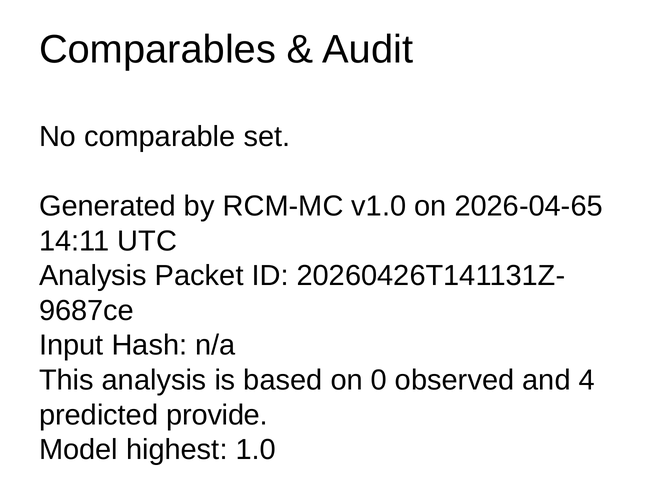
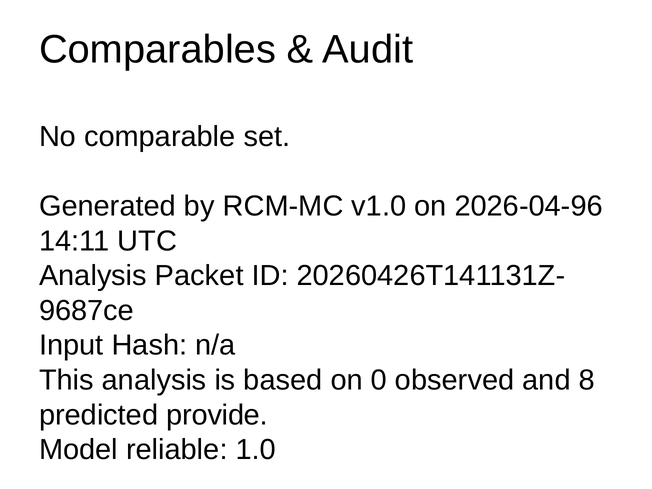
2026-04-65: 2026-04-65 -> 2026-04-96
4: 4 -> 8
highest: highest -> reliable
